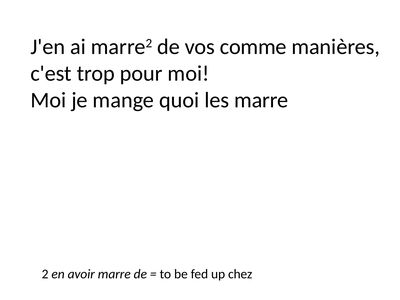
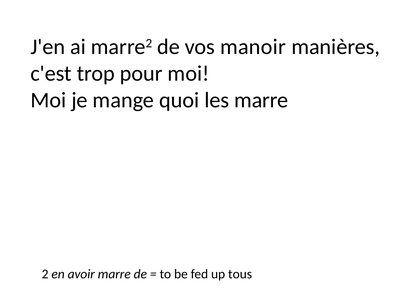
comme: comme -> manoir
chez: chez -> tous
